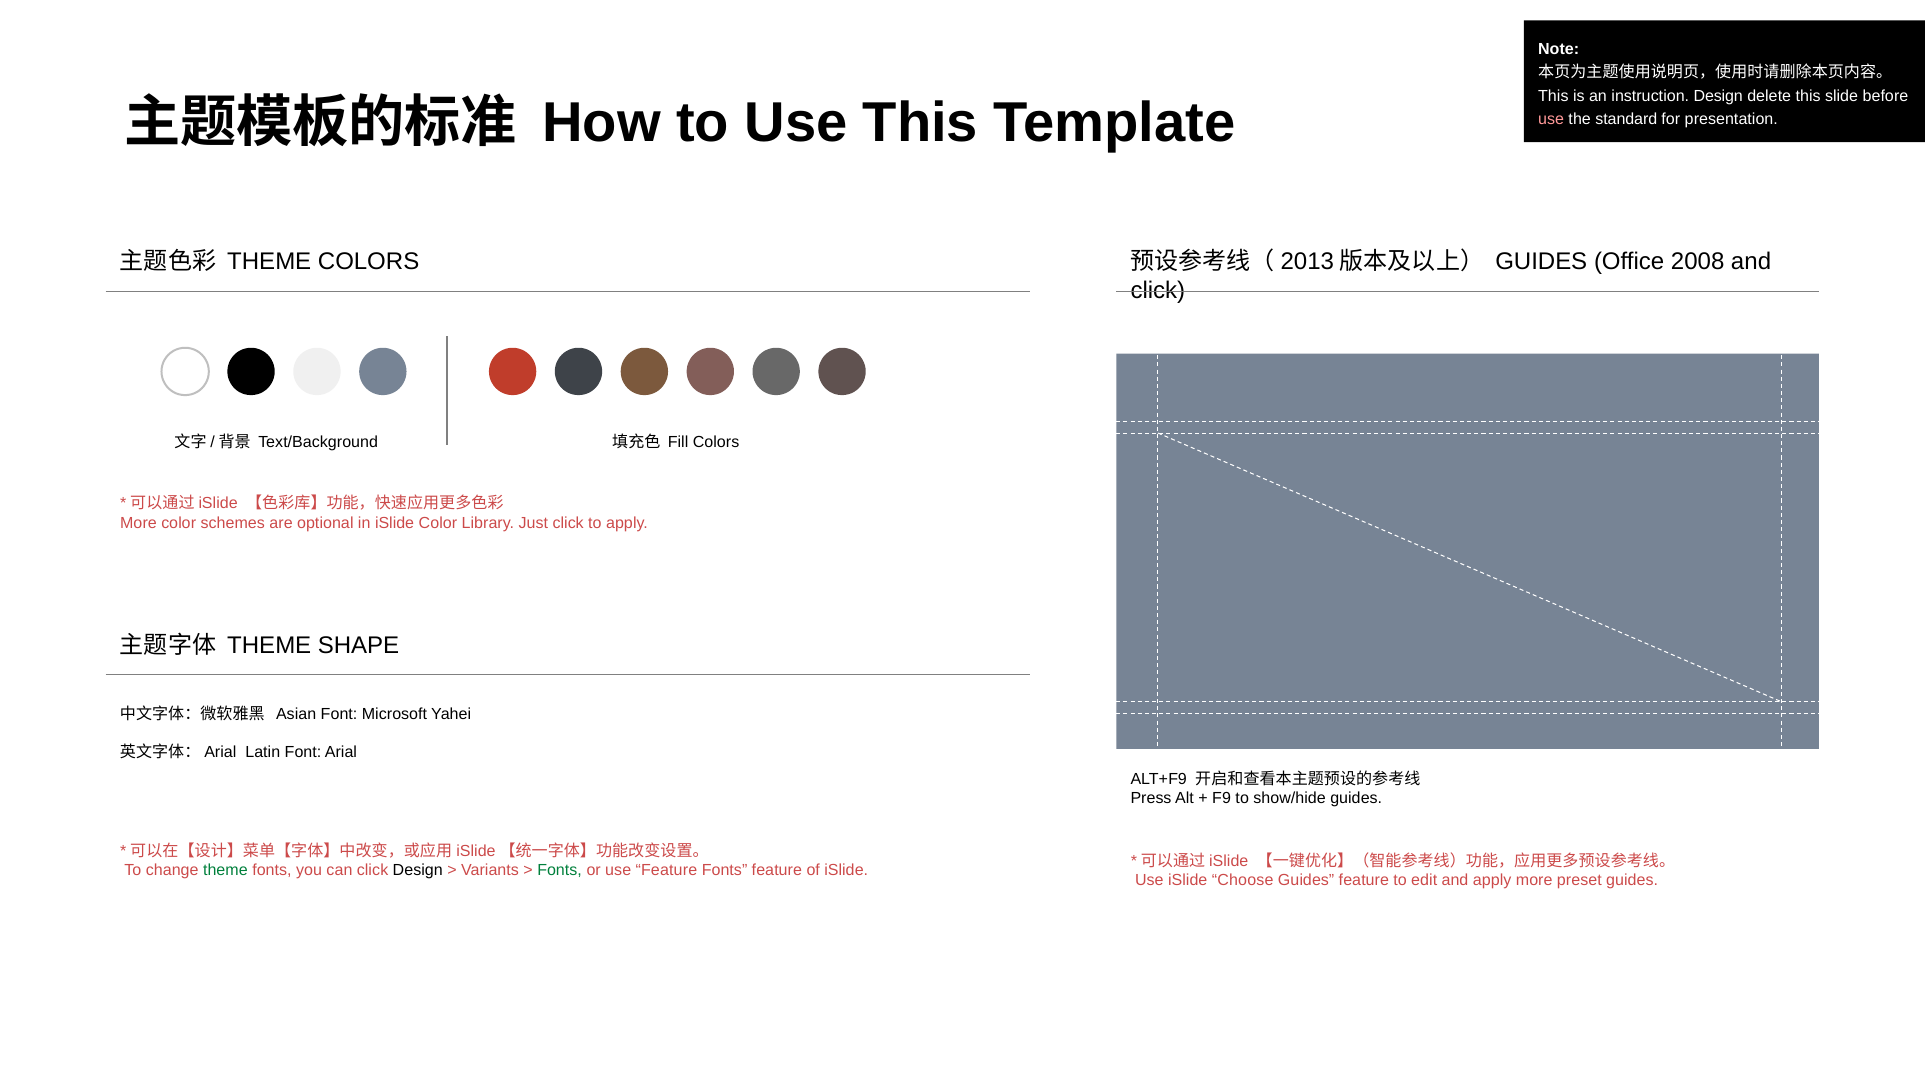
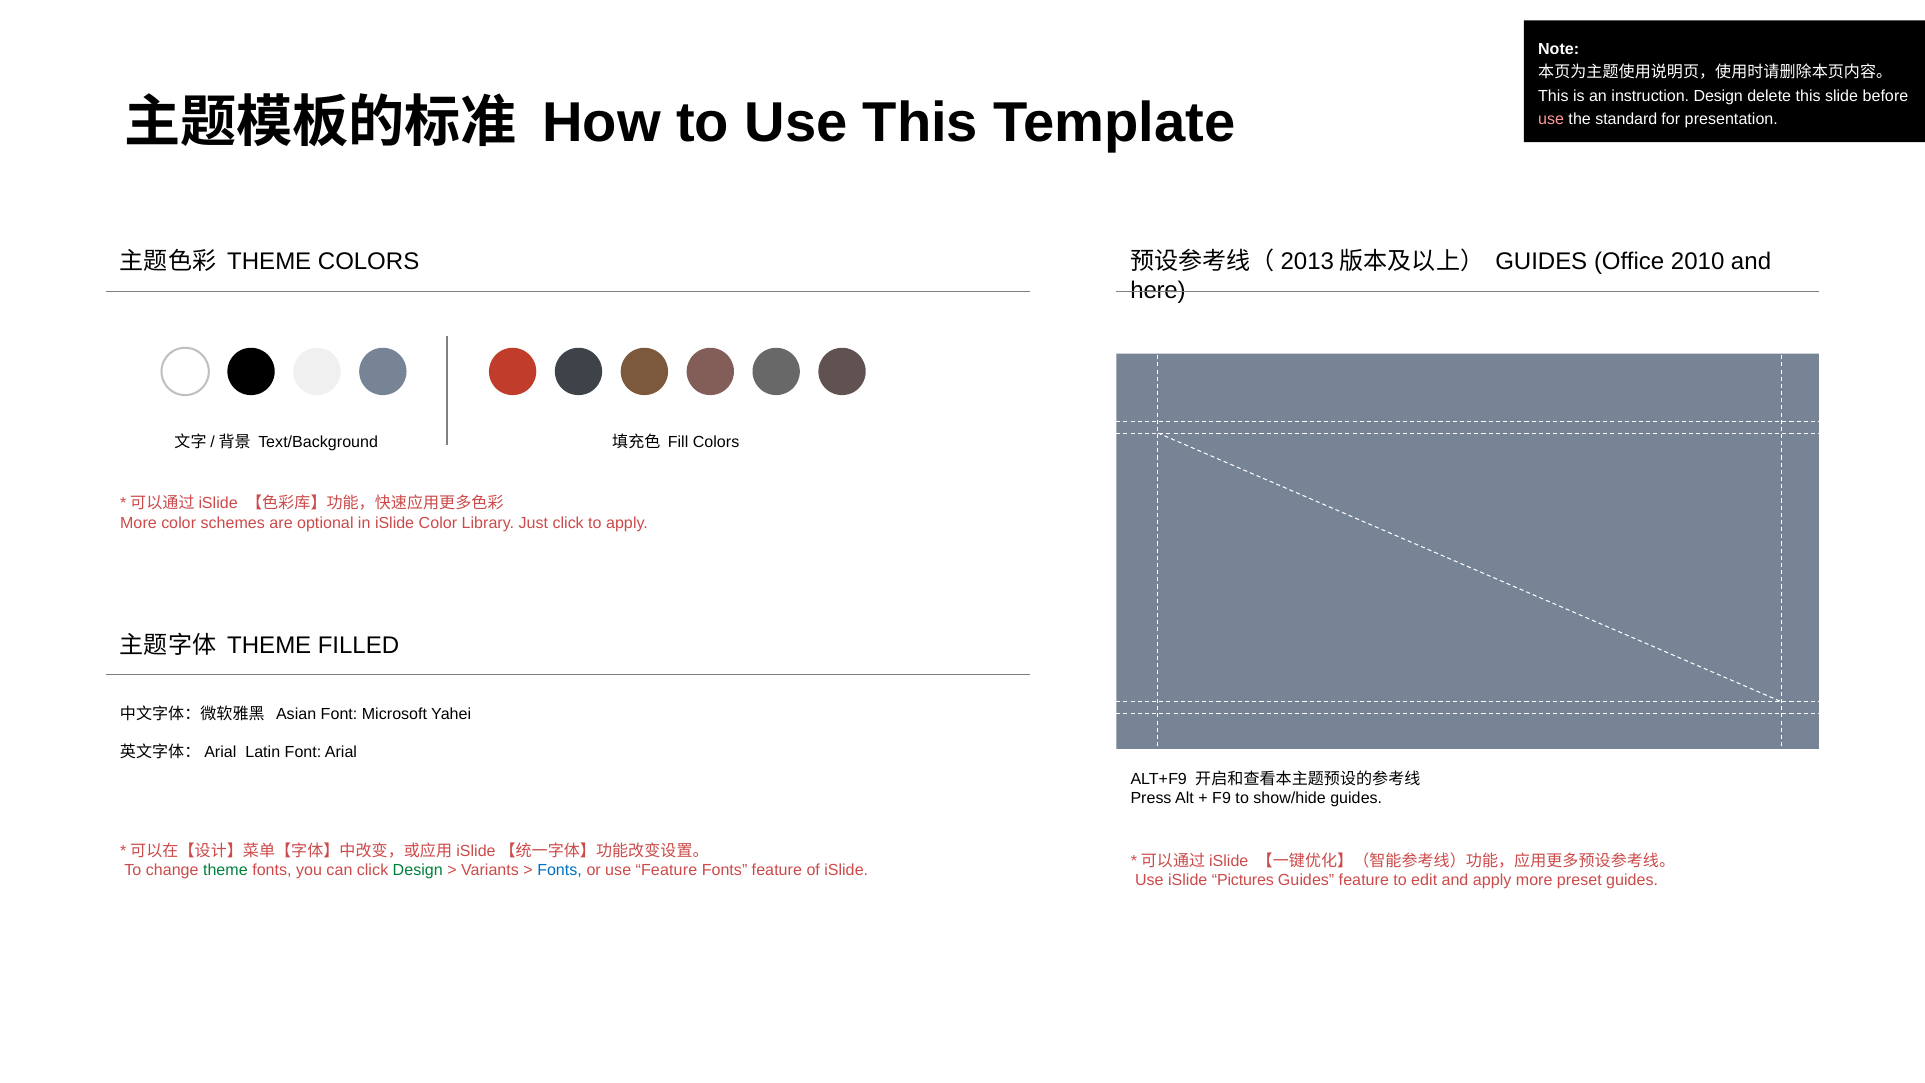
2008: 2008 -> 2010
click at (1158, 291): click -> here
SHAPE: SHAPE -> FILLED
Design at (418, 870) colour: black -> green
Fonts at (560, 870) colour: green -> blue
Choose: Choose -> Pictures
